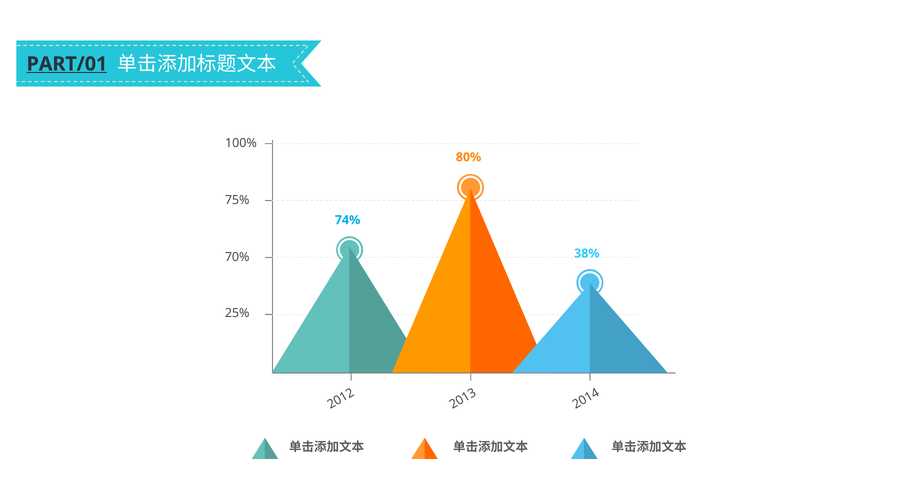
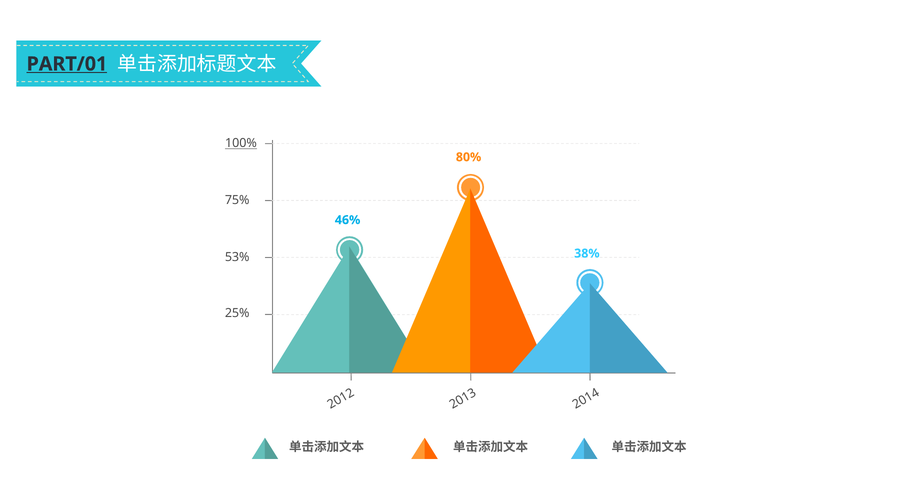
100% underline: none -> present
74%: 74% -> 46%
70%: 70% -> 53%
